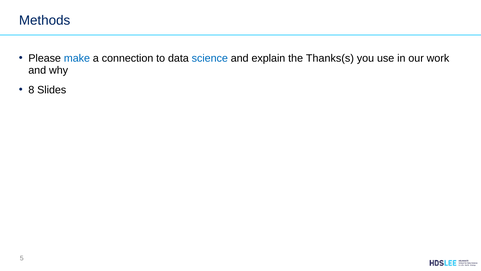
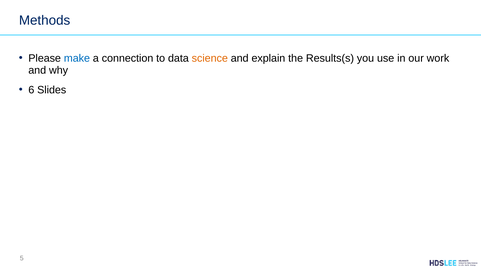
science colour: blue -> orange
Thanks(s: Thanks(s -> Results(s
8: 8 -> 6
